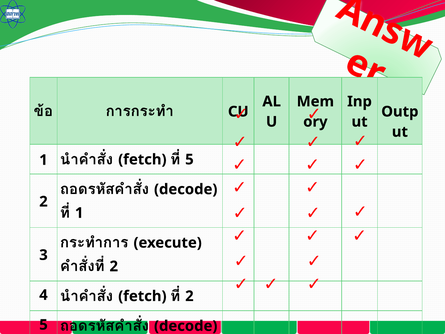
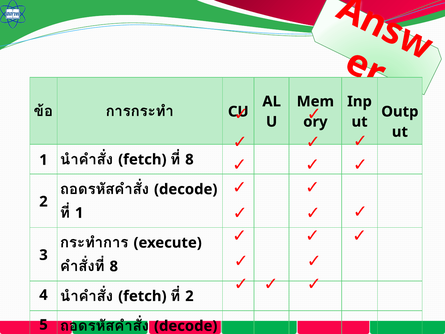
5 at (189, 159): 5 -> 8
2 at (114, 266): 2 -> 8
